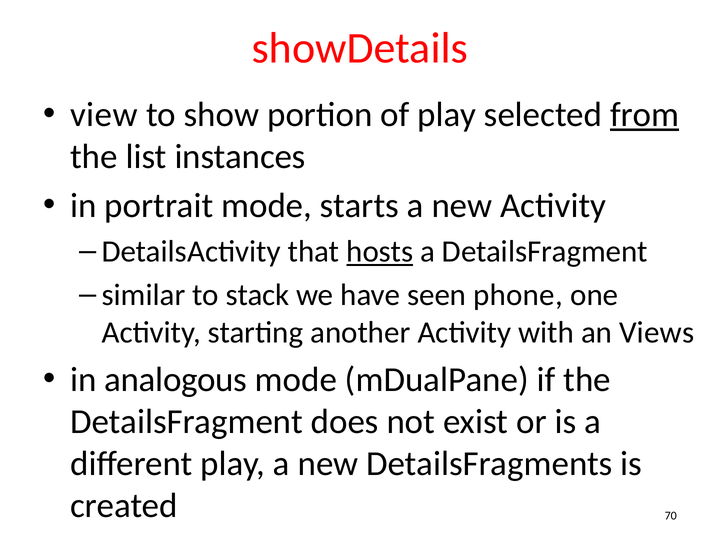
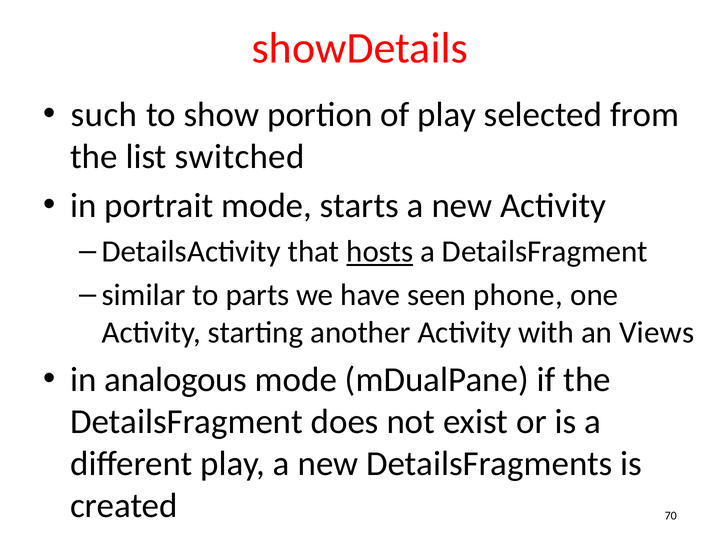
view: view -> such
from underline: present -> none
instances: instances -> switched
stack: stack -> parts
